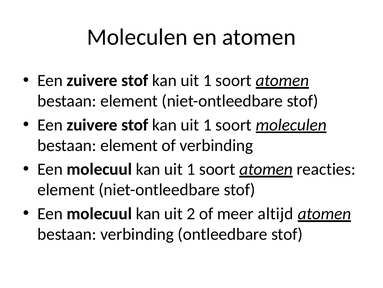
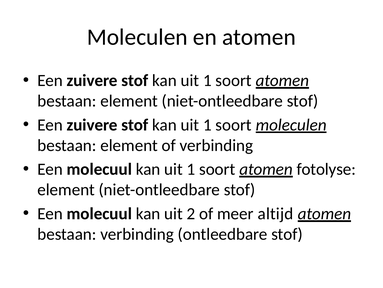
reacties: reacties -> fotolyse
